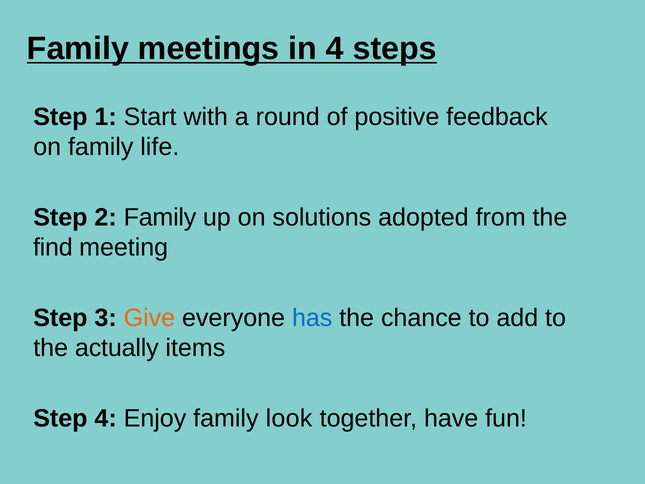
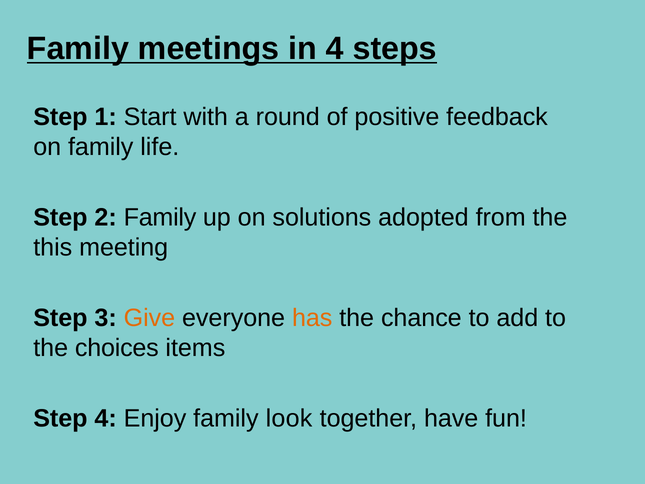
find: find -> this
has colour: blue -> orange
actually: actually -> choices
